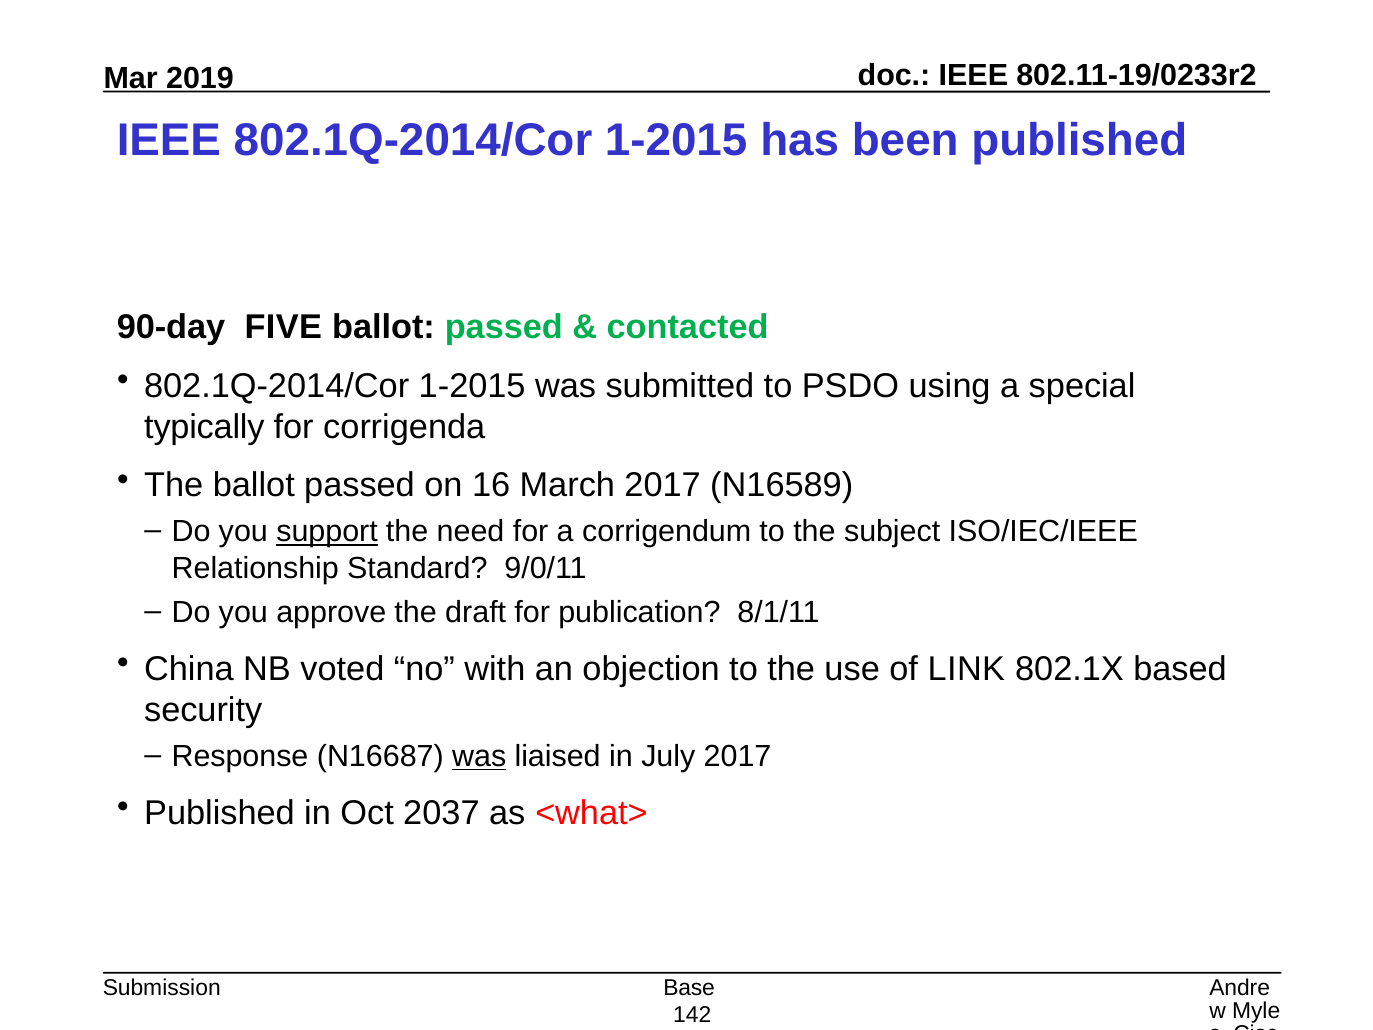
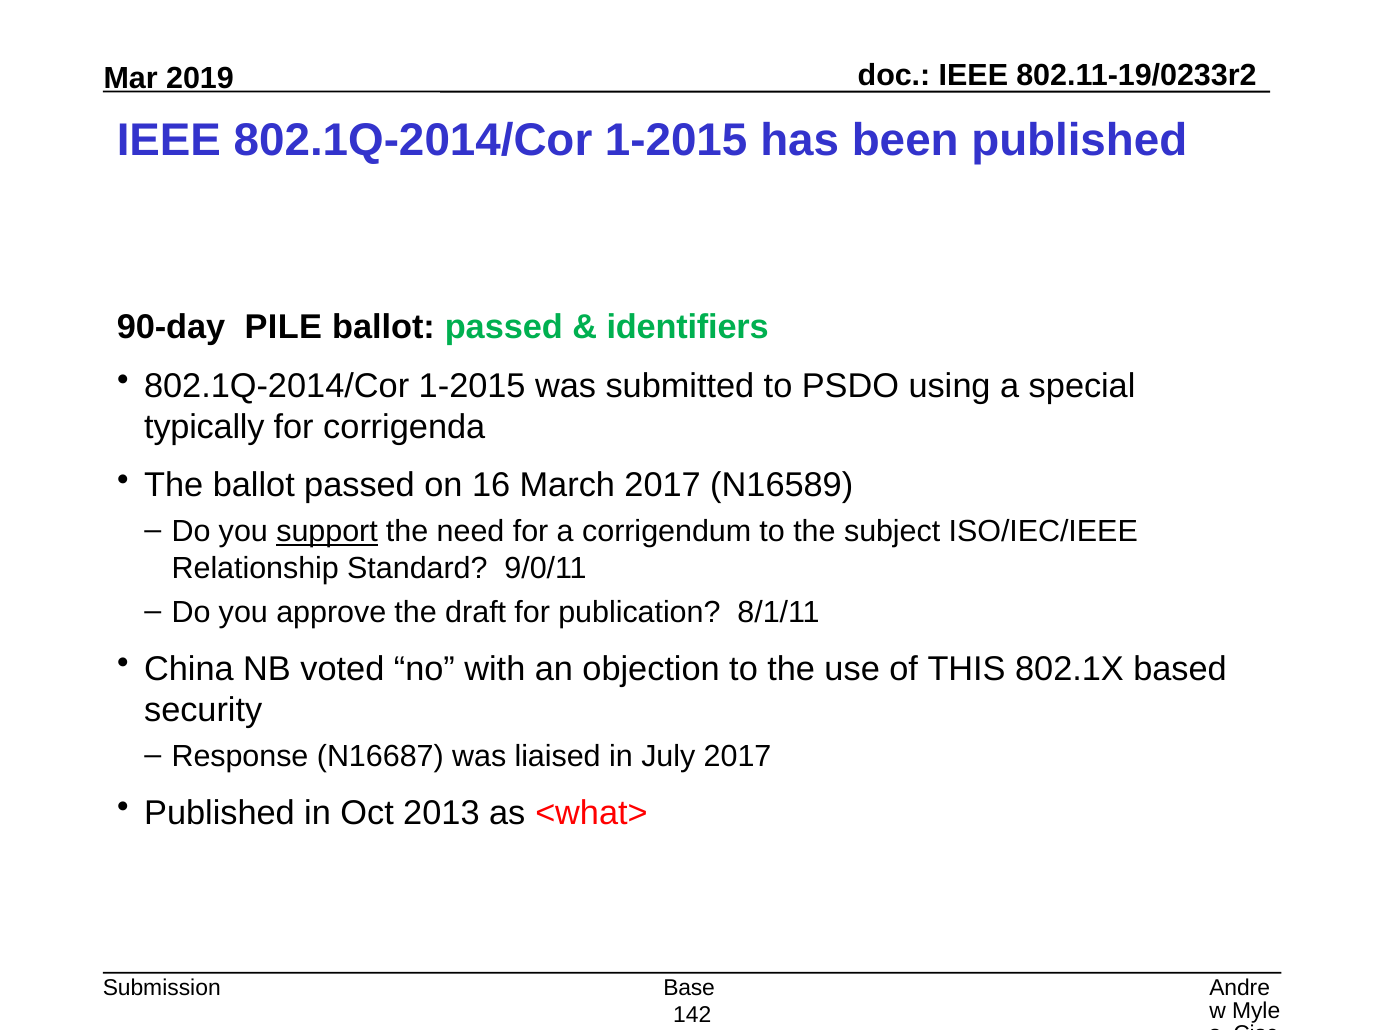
FIVE: FIVE -> PILE
contacted: contacted -> identifiers
LINK: LINK -> THIS
was at (479, 756) underline: present -> none
2037: 2037 -> 2013
